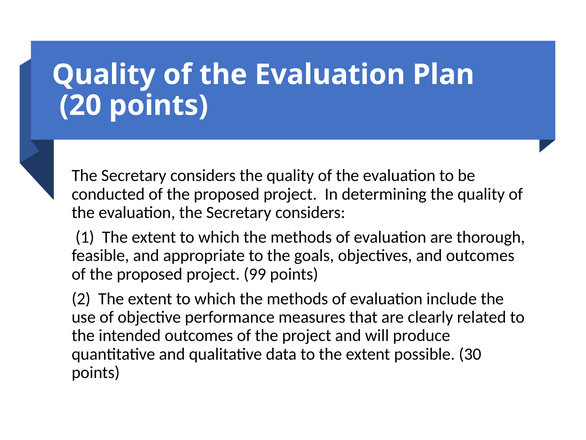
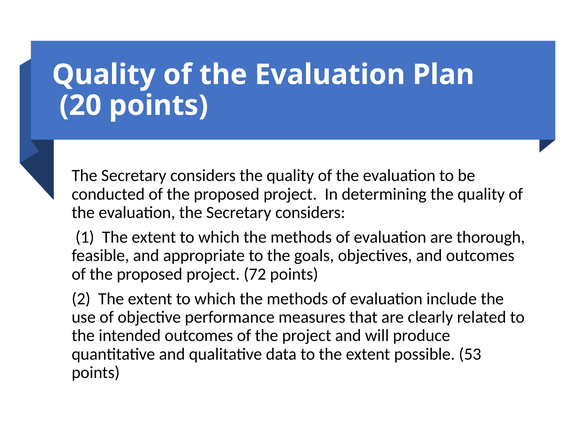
99: 99 -> 72
30: 30 -> 53
